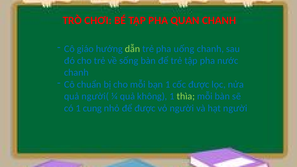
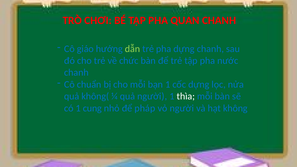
pha uống: uống -> dựng
sống: sống -> chức
cốc được: được -> dựng
người(: người( -> không(
quả không: không -> người
thìa colour: light green -> white
để được: được -> pháp
hạt người: người -> không
